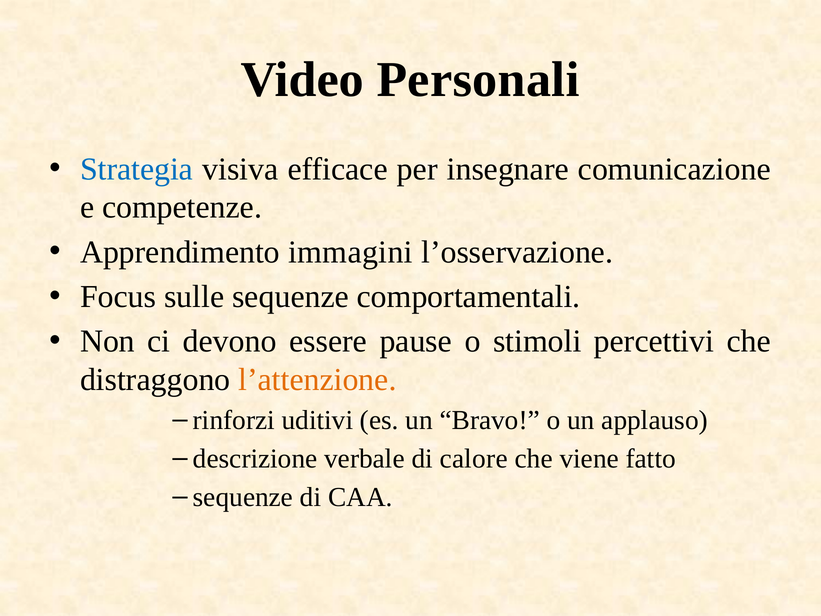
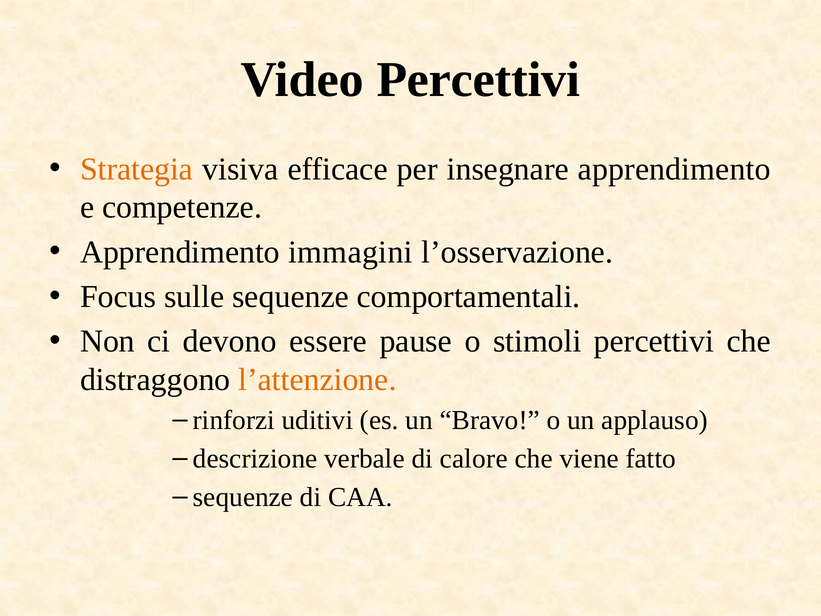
Video Personali: Personali -> Percettivi
Strategia colour: blue -> orange
insegnare comunicazione: comunicazione -> apprendimento
